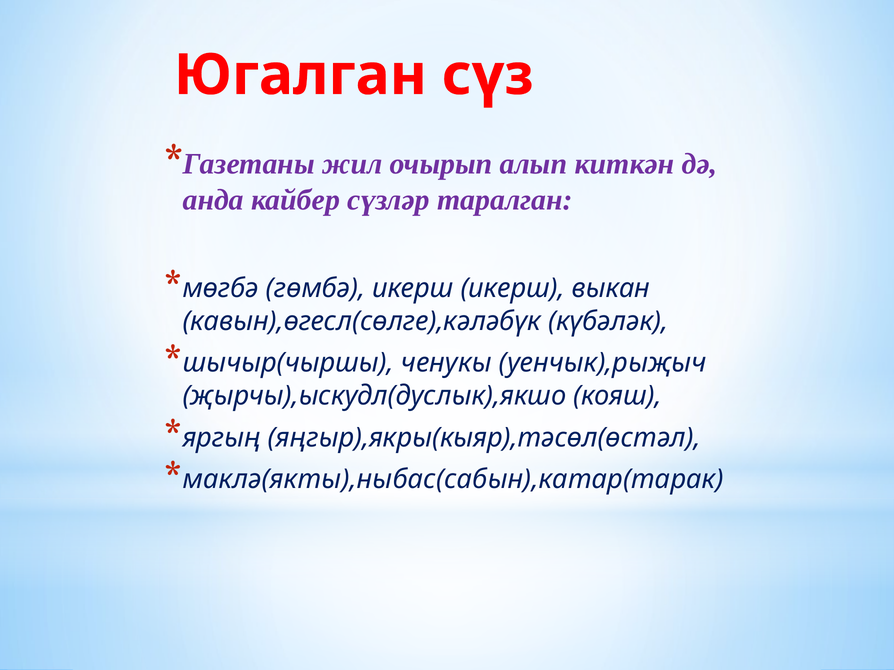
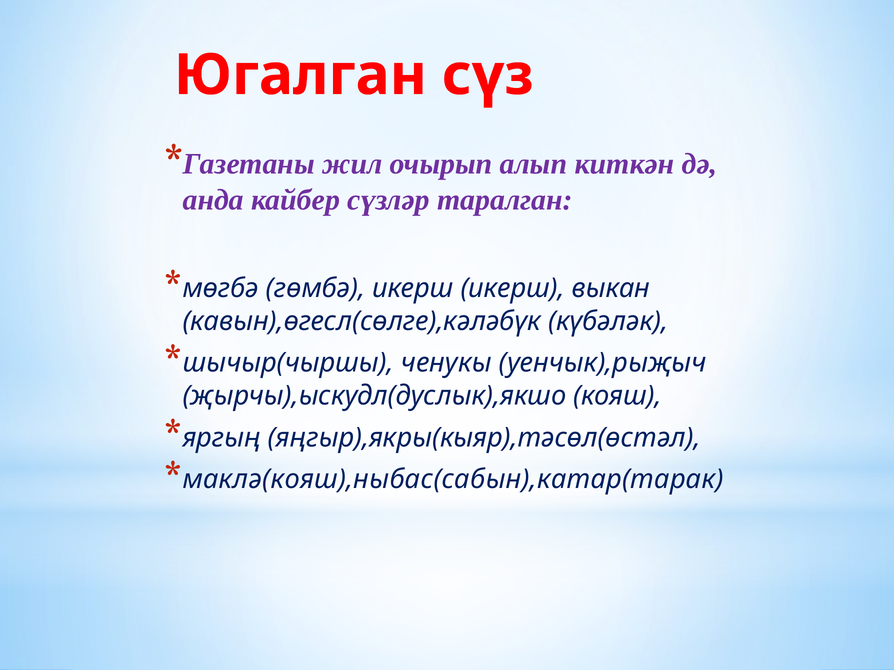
маклә(якты),ныбас(сабын),катар(тарак: маклә(якты),ныбас(сабын),катар(тарак -> маклә(кояш),ныбас(сабын),катар(тарак
